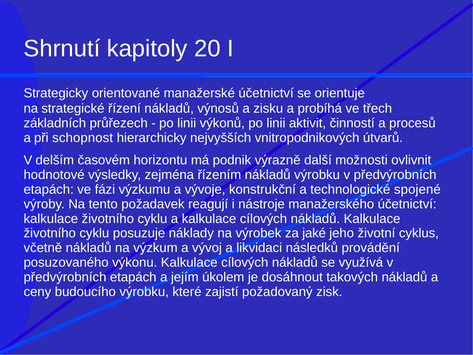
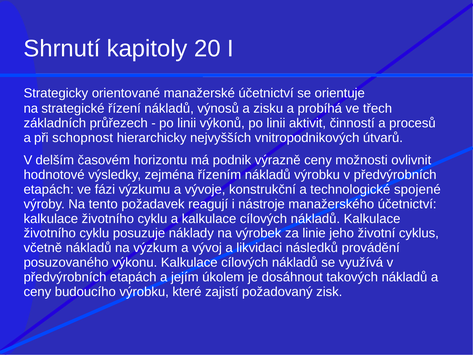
výrazně další: další -> ceny
jaké: jaké -> linie
